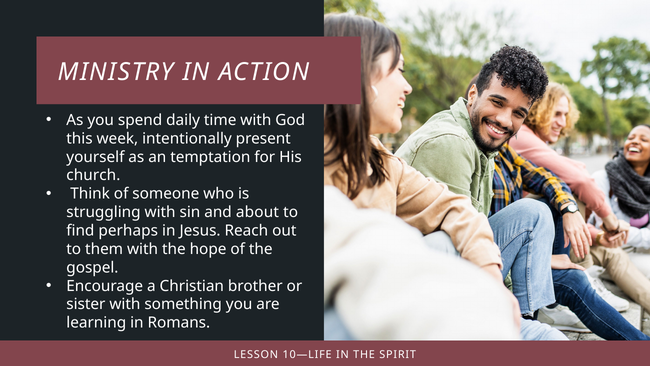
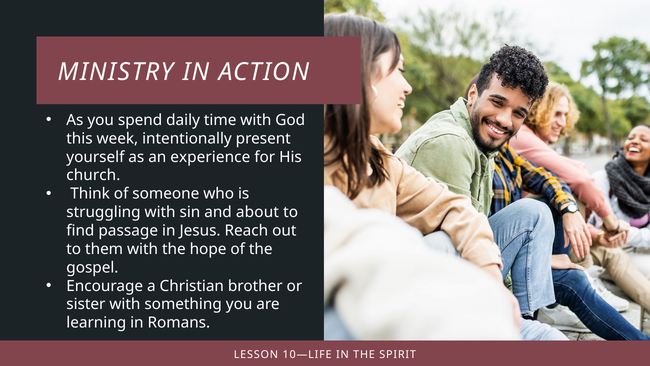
temptation: temptation -> experience
perhaps: perhaps -> passage
